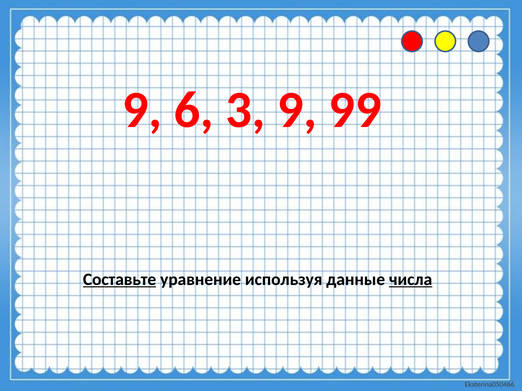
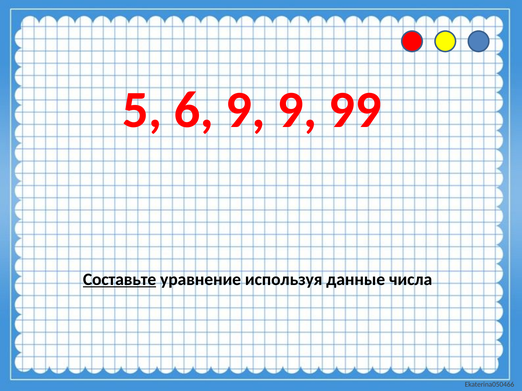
9 at (142, 110): 9 -> 5
6 3: 3 -> 9
числа underline: present -> none
